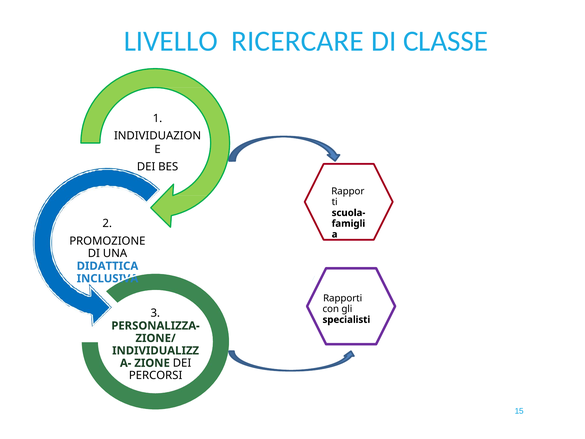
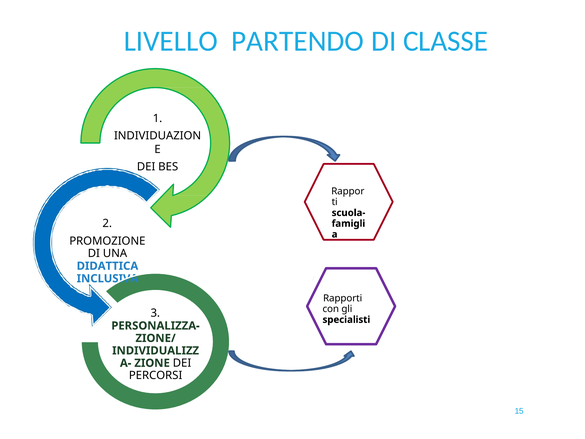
RICERCARE: RICERCARE -> PARTENDO
